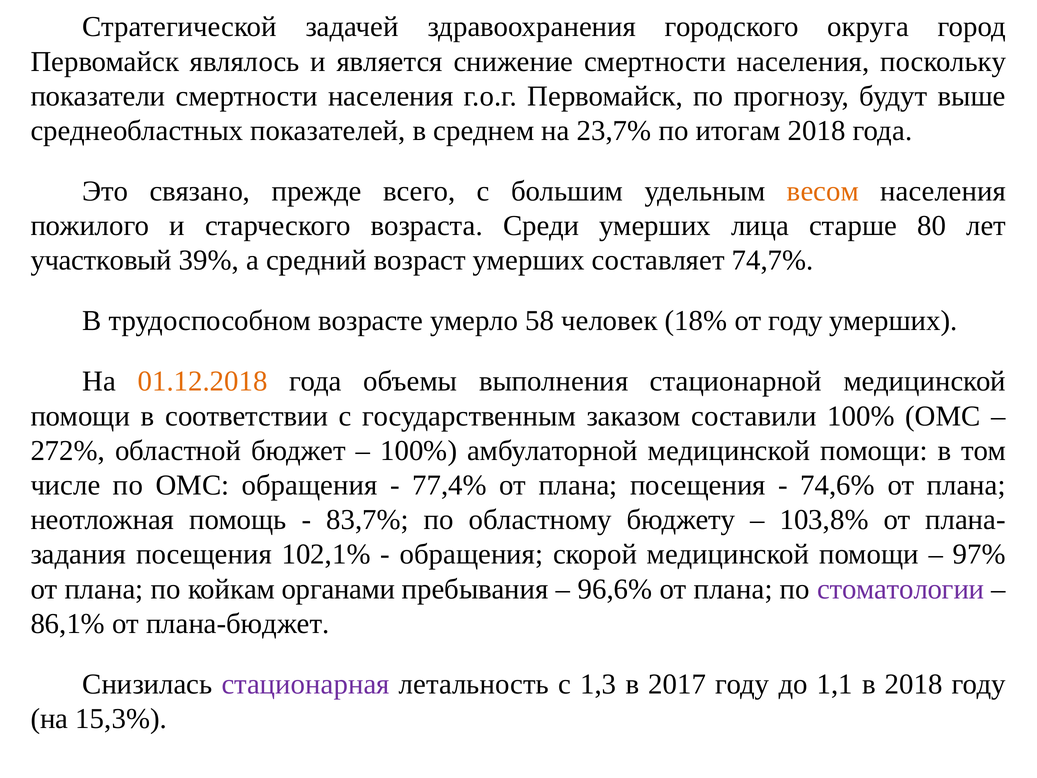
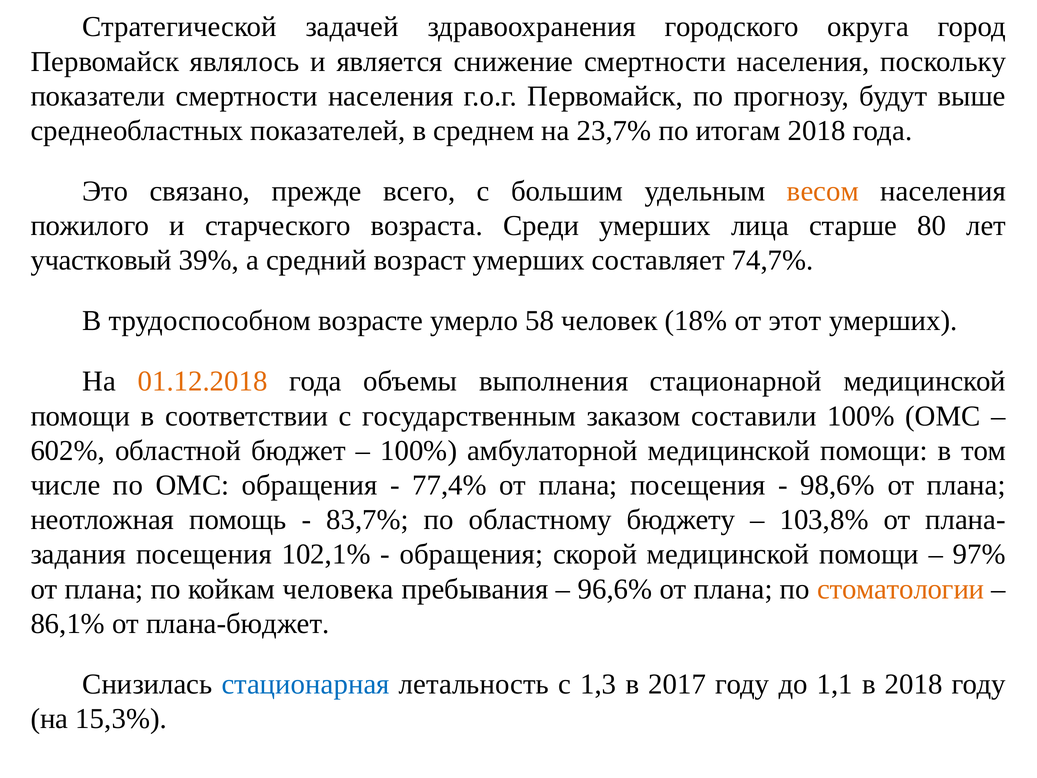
от году: году -> этот
272%: 272% -> 602%
74,6%: 74,6% -> 98,6%
органами: органами -> человека
стоматологии colour: purple -> orange
стационарная colour: purple -> blue
